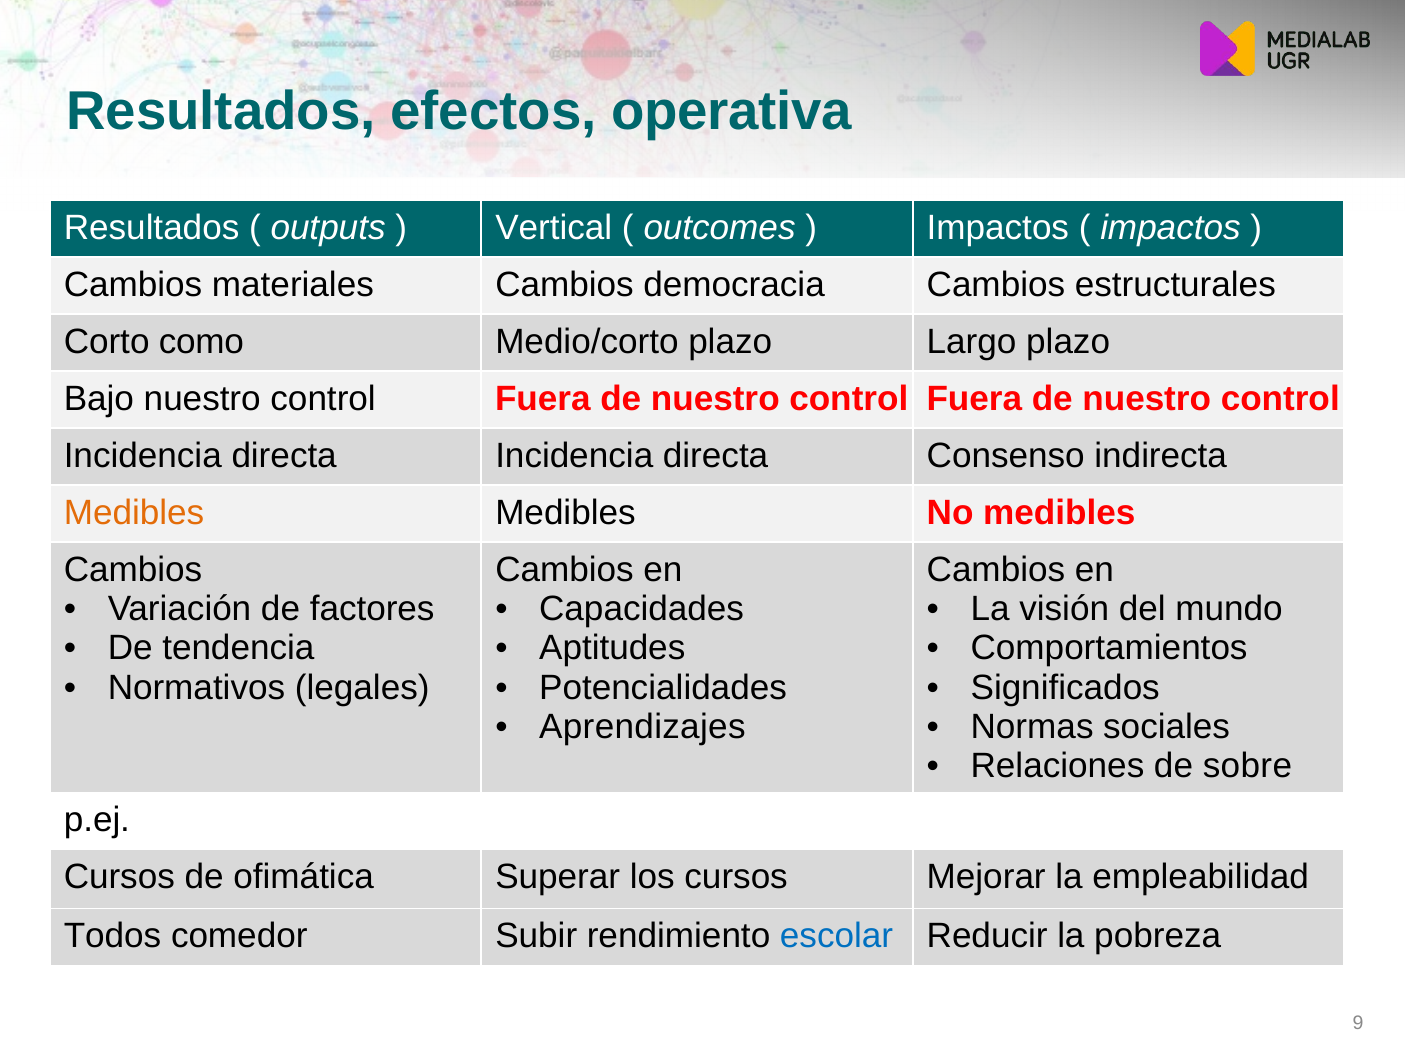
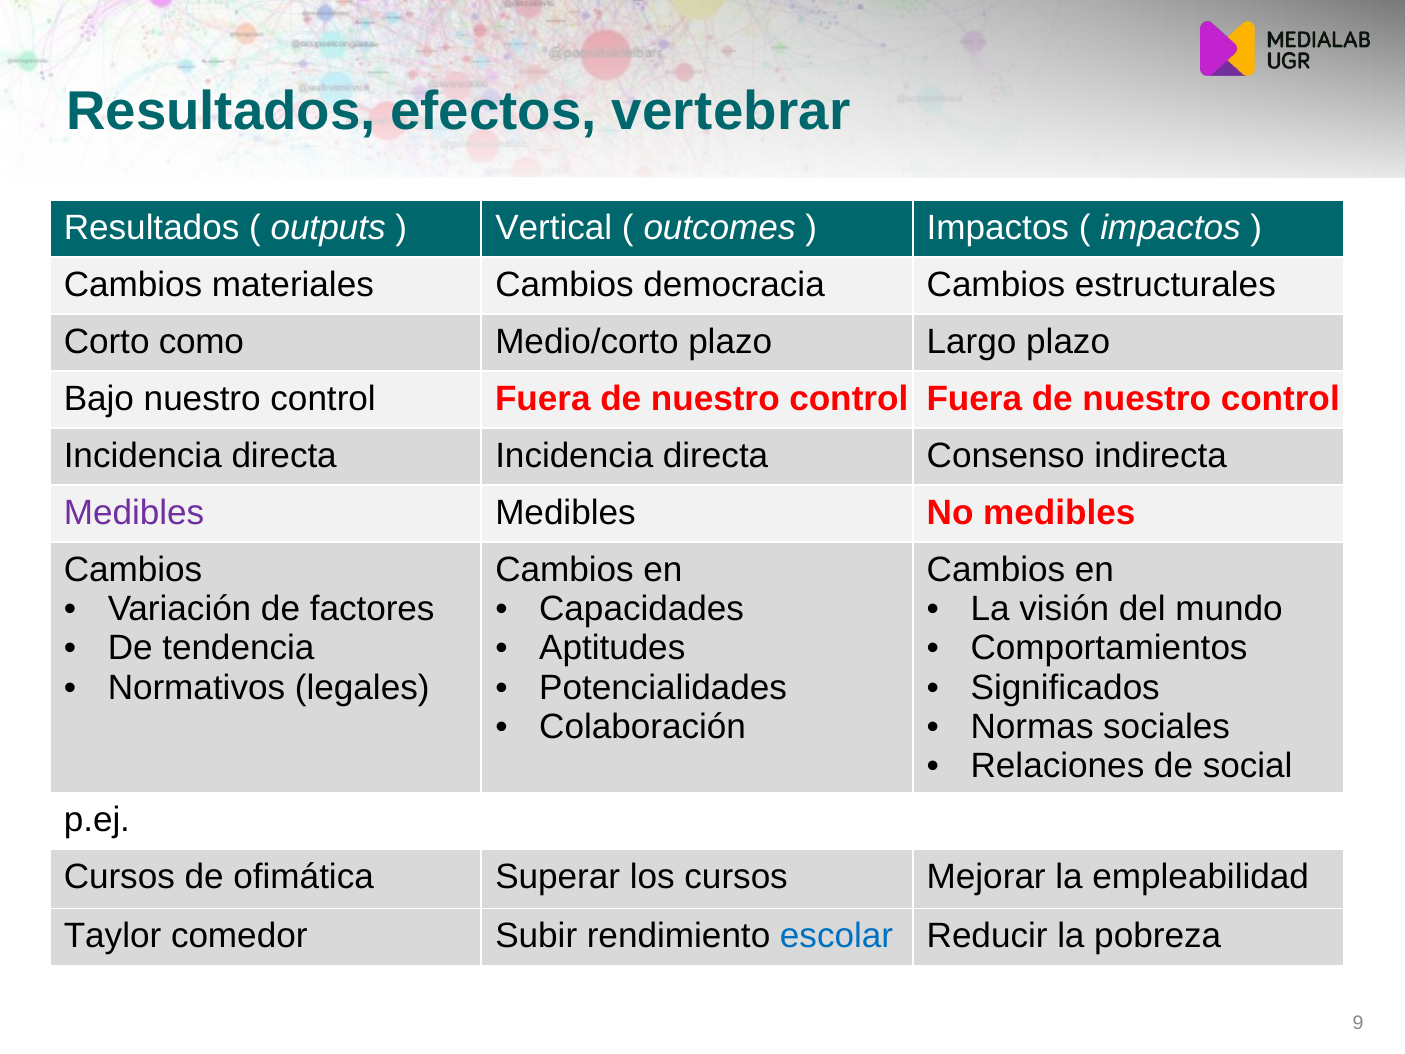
operativa: operativa -> vertebrar
Medibles at (134, 512) colour: orange -> purple
Aprendizajes: Aprendizajes -> Colaboración
sobre: sobre -> social
Todos: Todos -> Taylor
